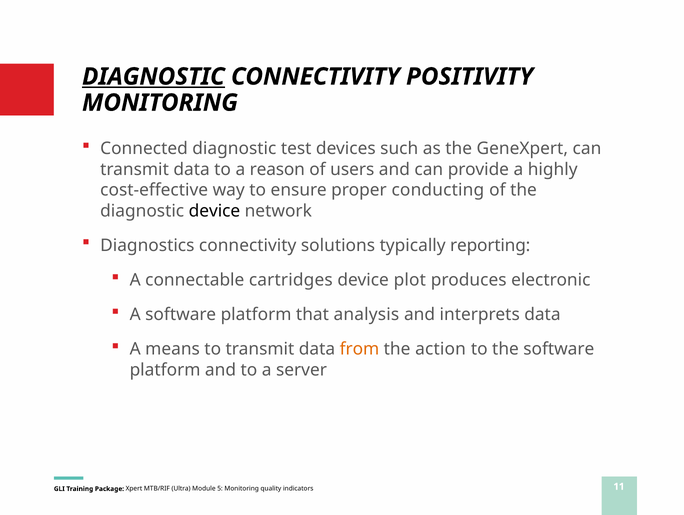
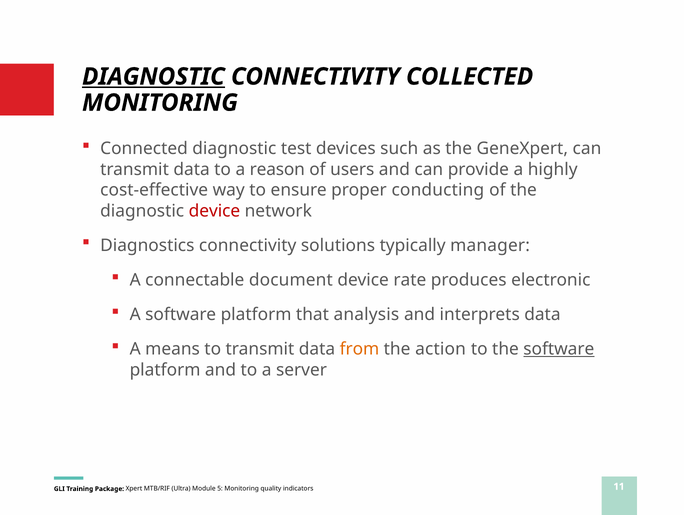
POSITIVITY: POSITIVITY -> COLLECTED
device at (214, 211) colour: black -> red
reporting: reporting -> manager
cartridges: cartridges -> document
plot: plot -> rate
software at (559, 349) underline: none -> present
